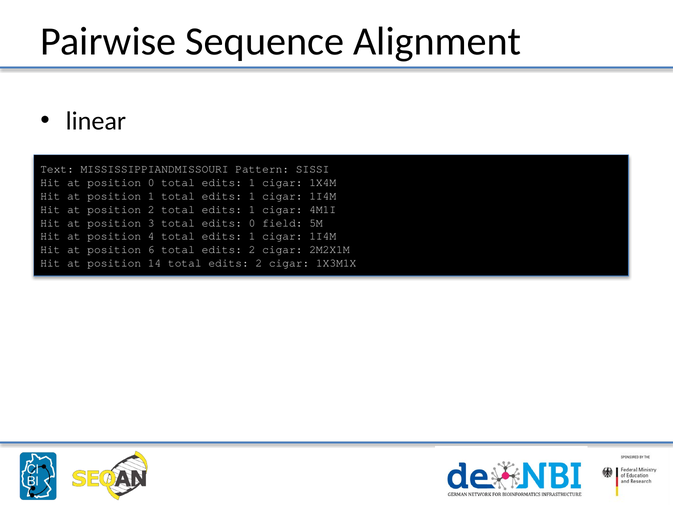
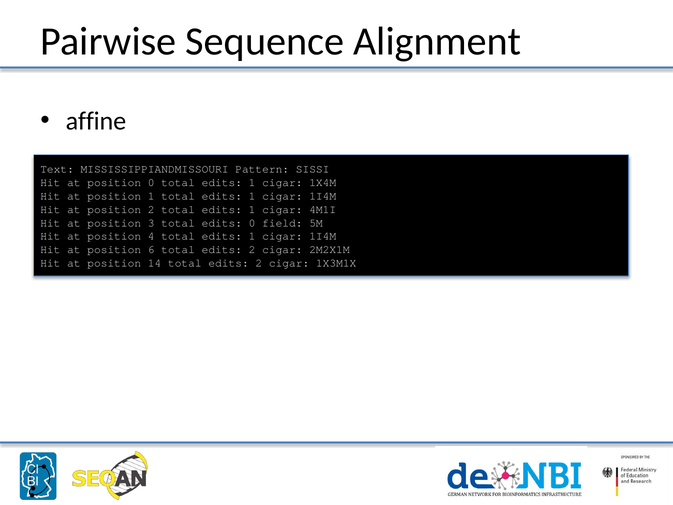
linear: linear -> affine
